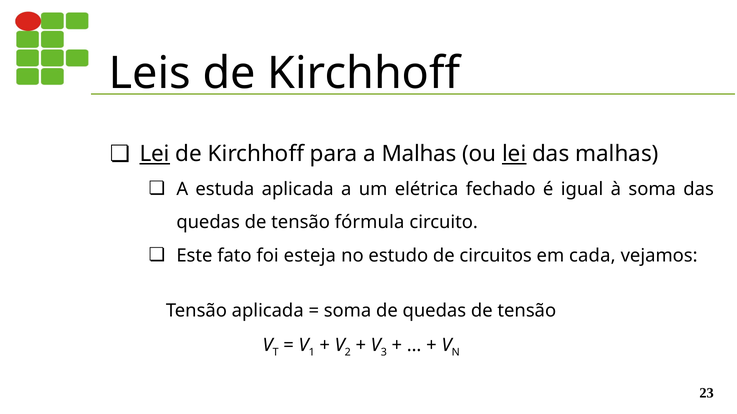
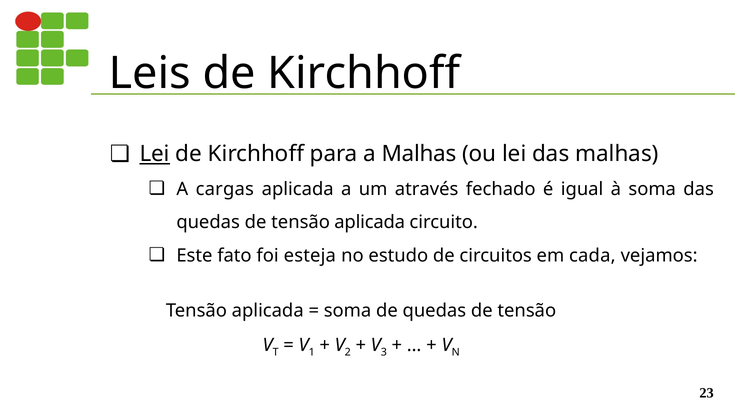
lei at (514, 154) underline: present -> none
estuda: estuda -> cargas
elétrica: elétrica -> através
de tensão fórmula: fórmula -> aplicada
